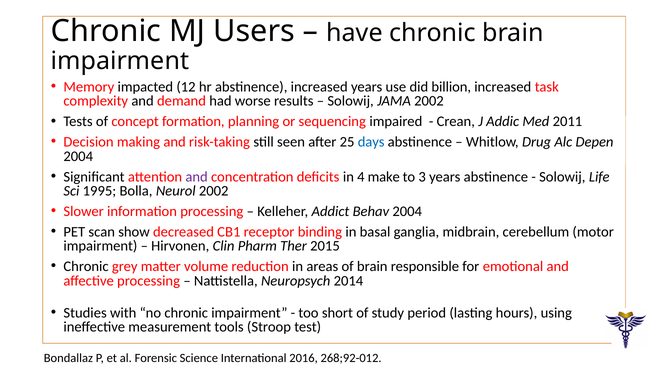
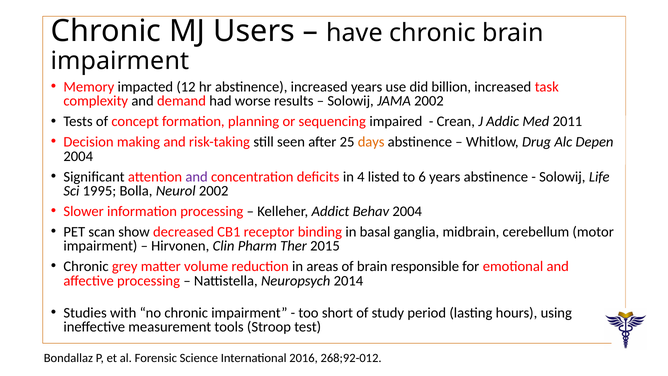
days colour: blue -> orange
make: make -> listed
3: 3 -> 6
